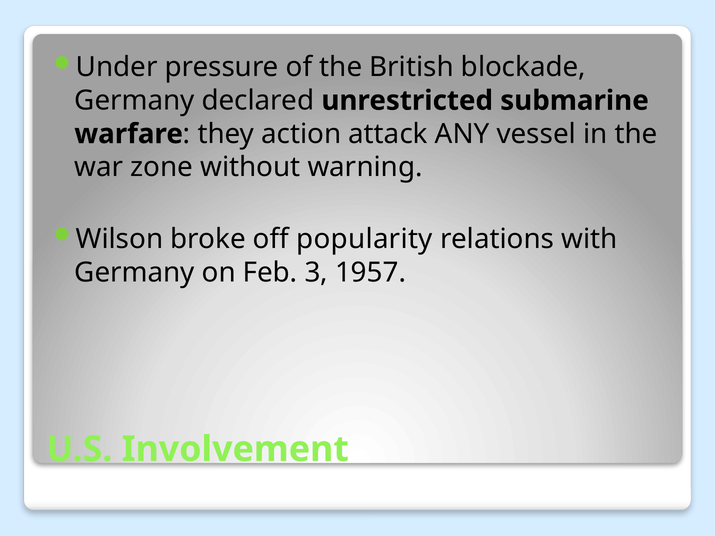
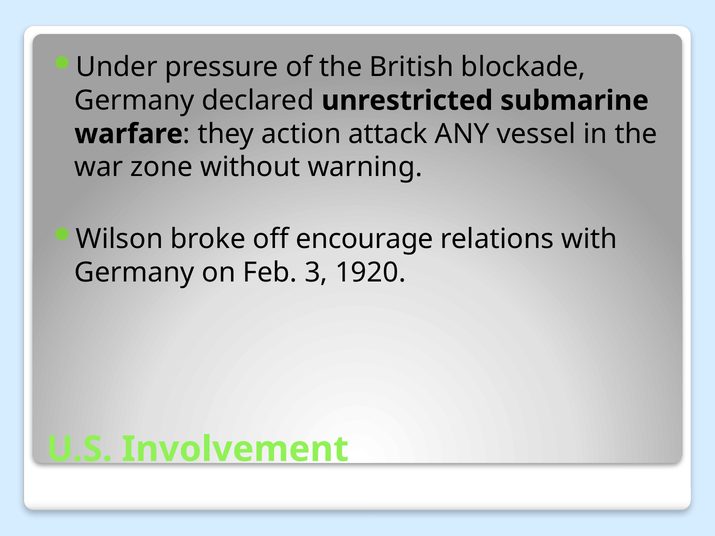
popularity: popularity -> encourage
1957: 1957 -> 1920
